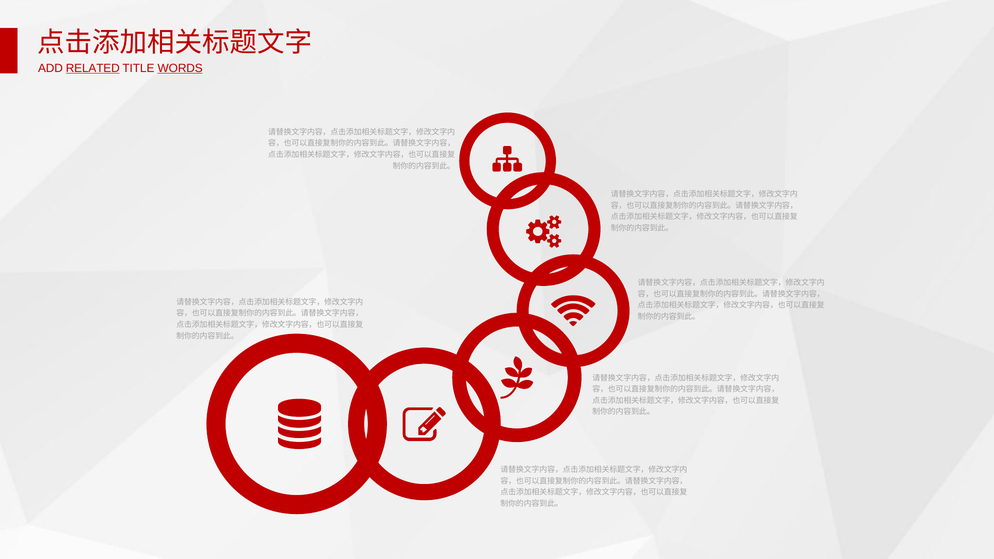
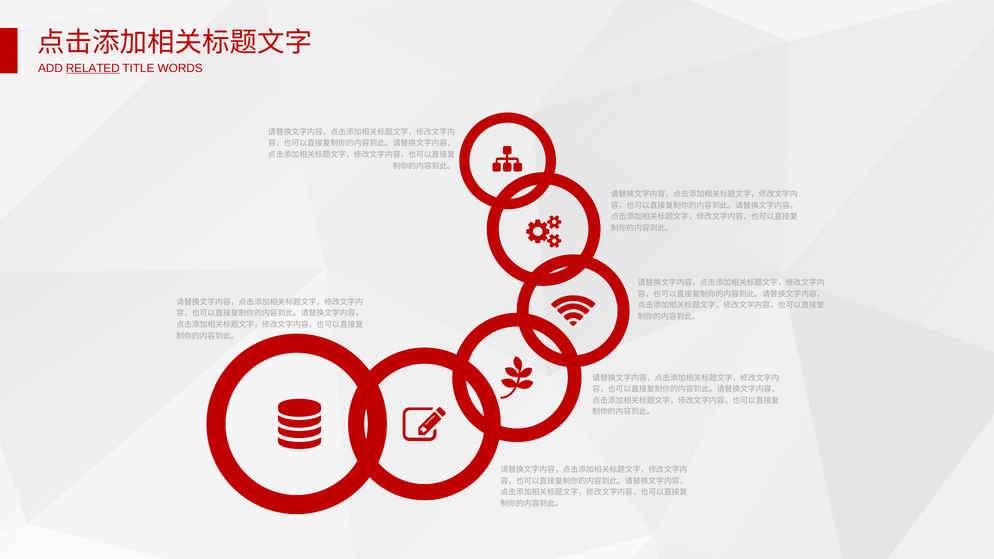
WORDS underline: present -> none
